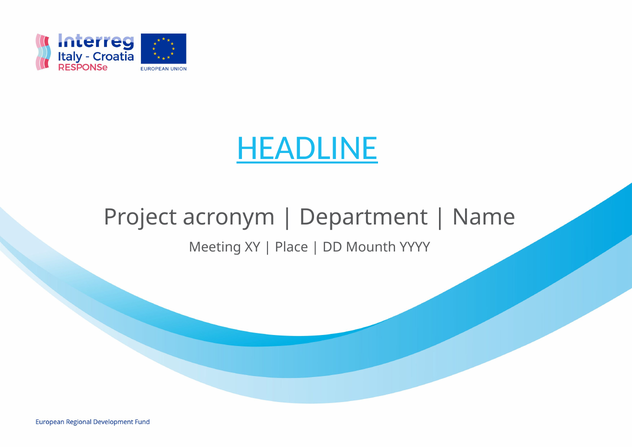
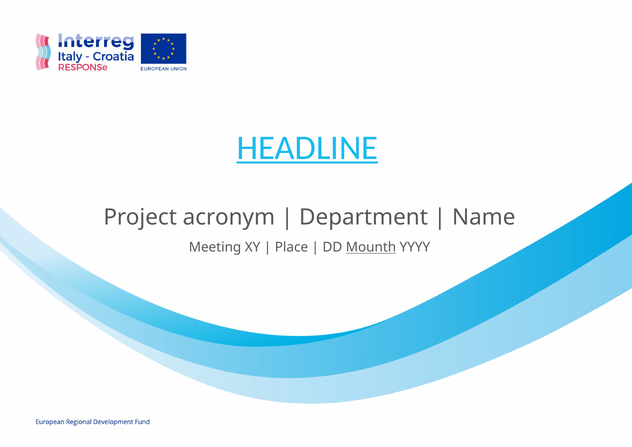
Mounth underline: none -> present
